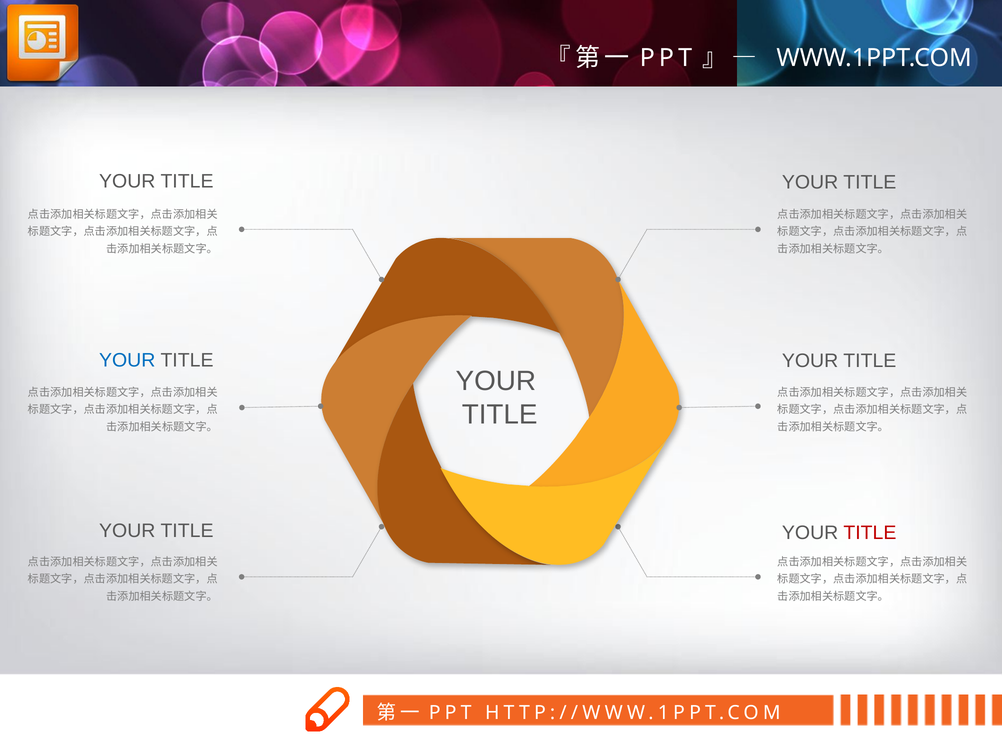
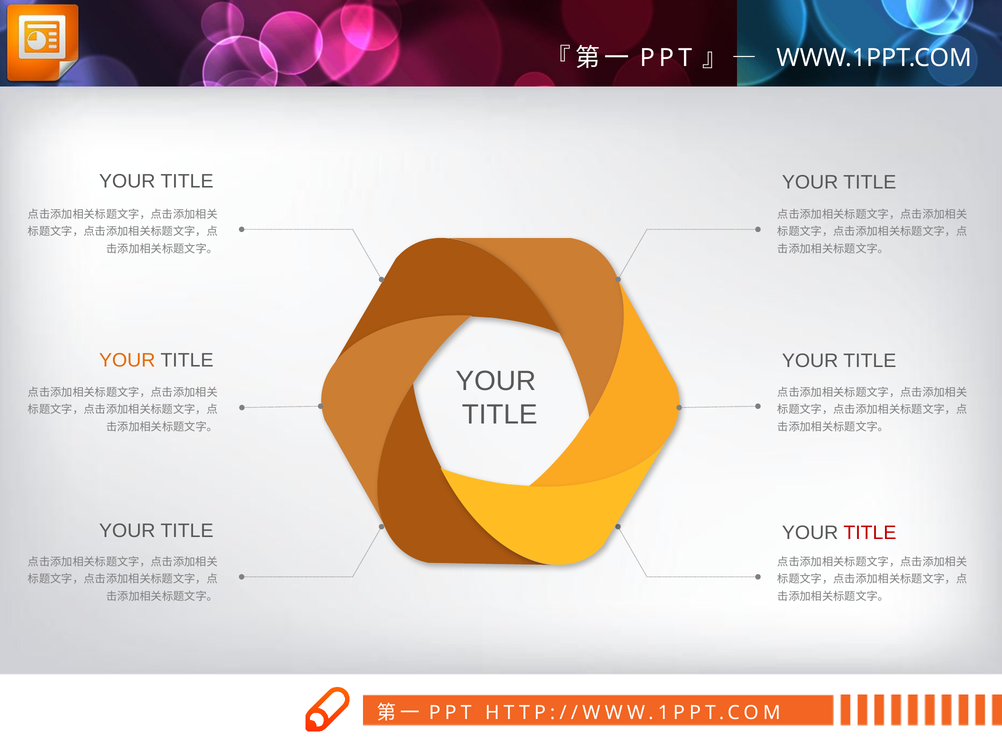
YOUR at (127, 360) colour: blue -> orange
